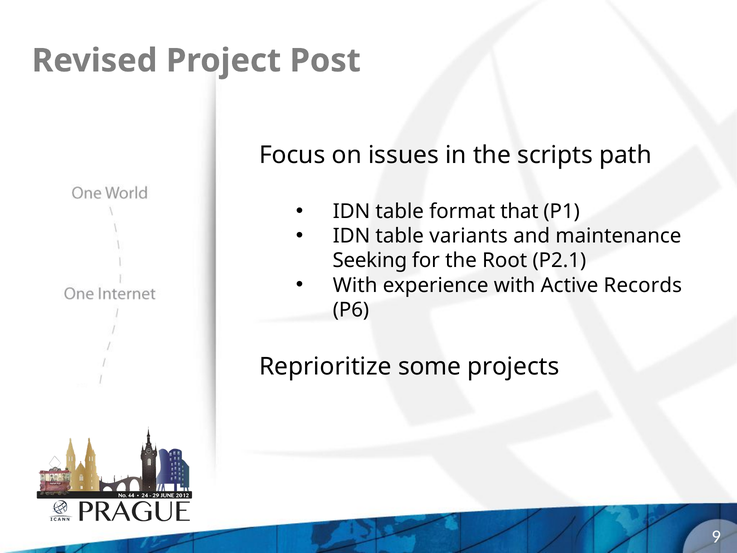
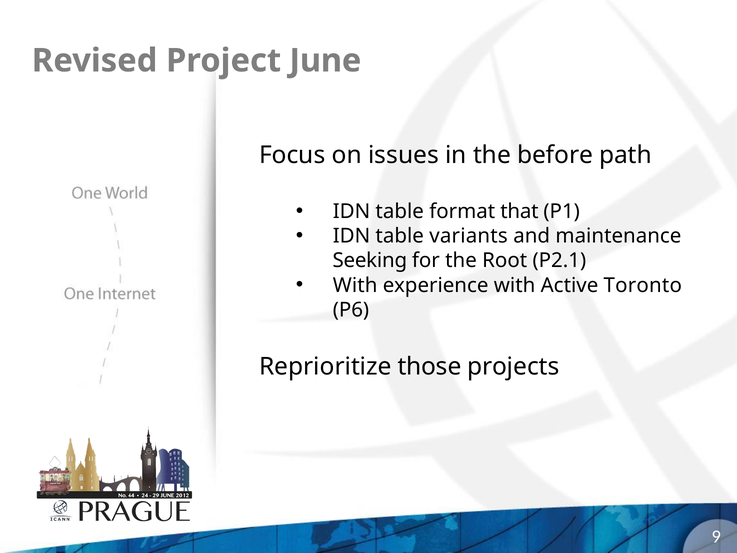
Post: Post -> June
scripts: scripts -> before
Records: Records -> Toronto
some: some -> those
